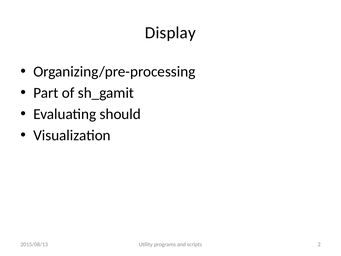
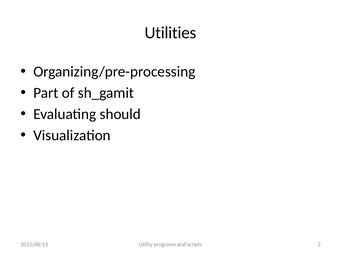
Display: Display -> Utilities
